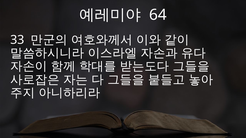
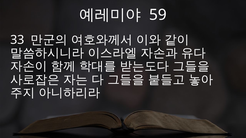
64: 64 -> 59
